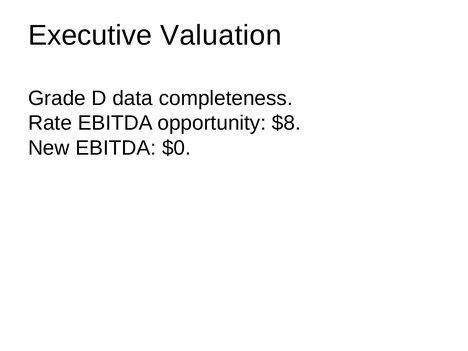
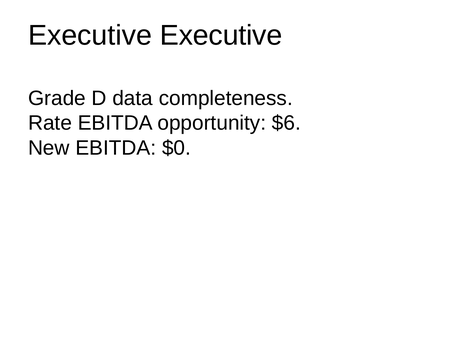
Executive Valuation: Valuation -> Executive
$8: $8 -> $6
